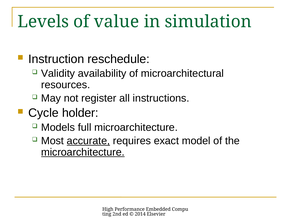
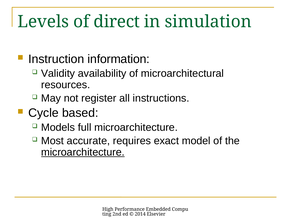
value: value -> direct
reschedule: reschedule -> information
holder: holder -> based
accurate underline: present -> none
